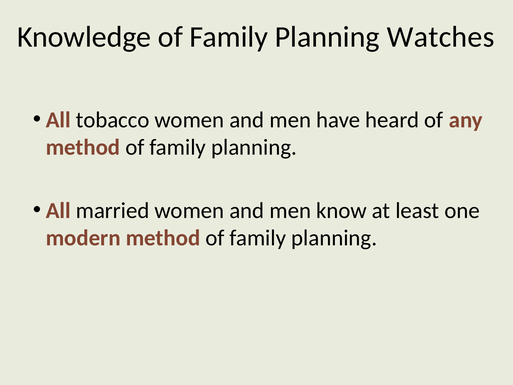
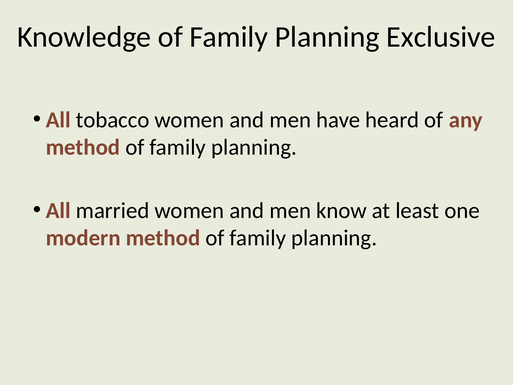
Watches: Watches -> Exclusive
